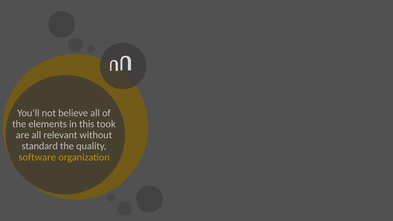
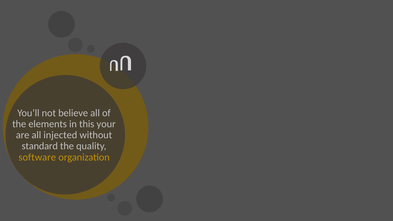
took: took -> your
relevant: relevant -> injected
